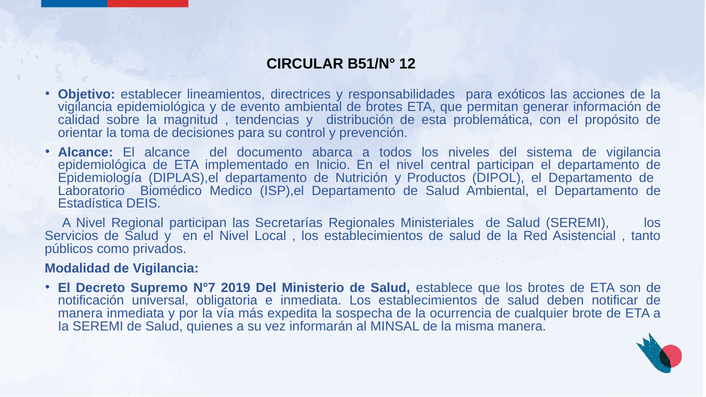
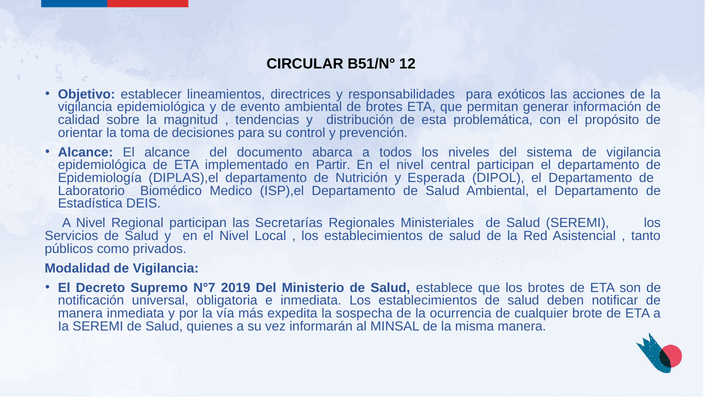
Inicio: Inicio -> Partir
Productos: Productos -> Esperada
